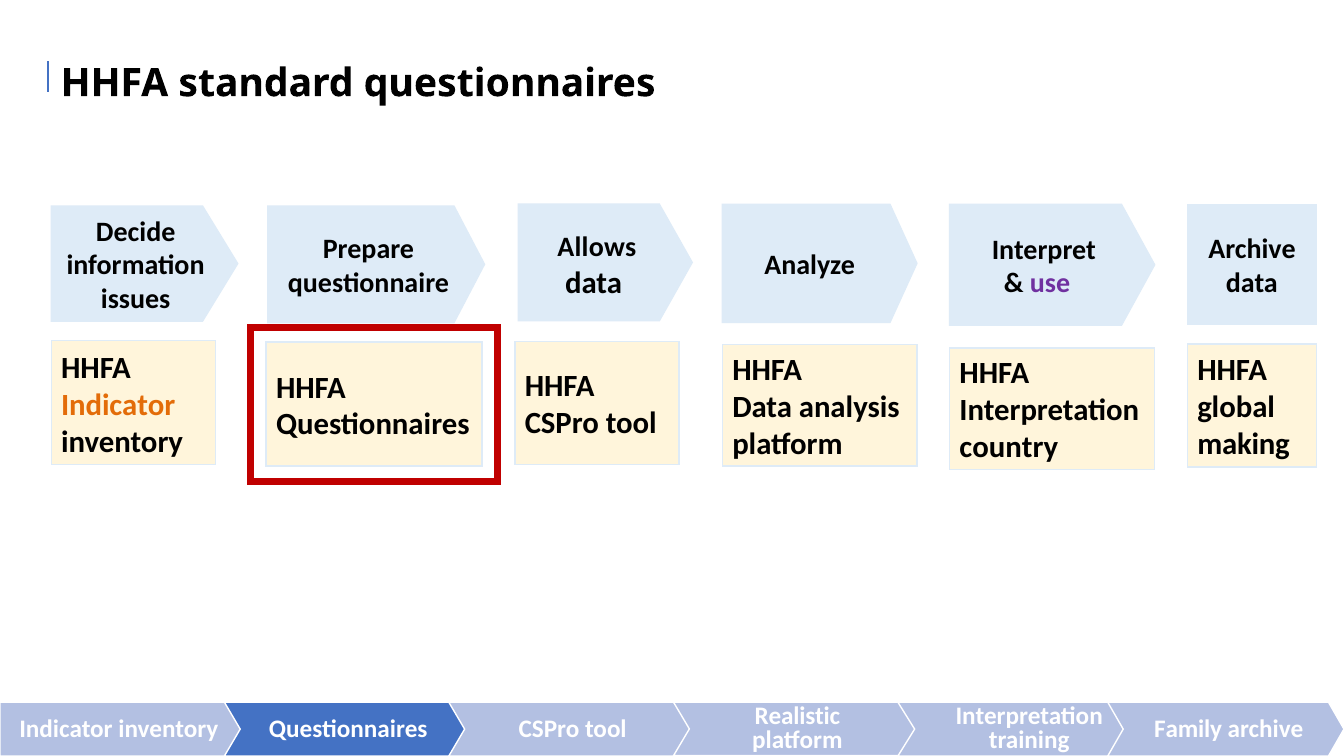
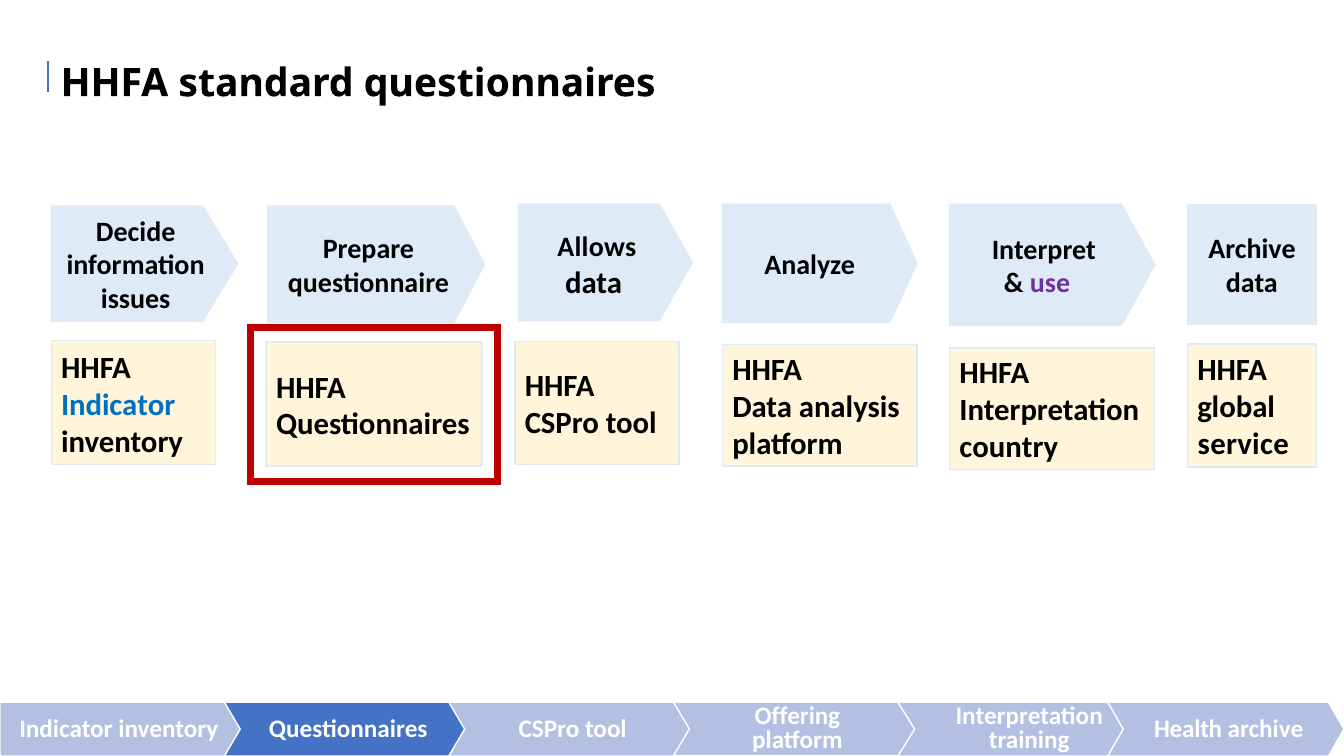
Indicator at (118, 405) colour: orange -> blue
making: making -> service
Realistic: Realistic -> Offering
Family: Family -> Health
